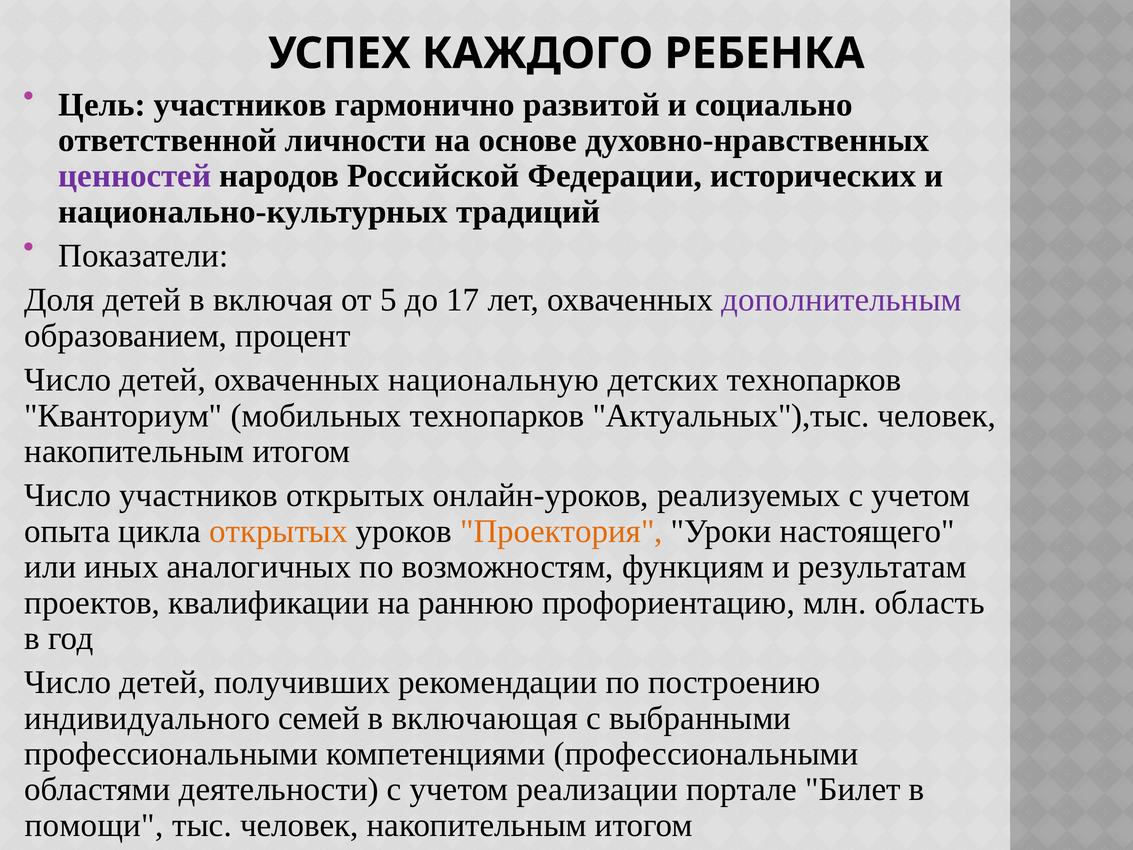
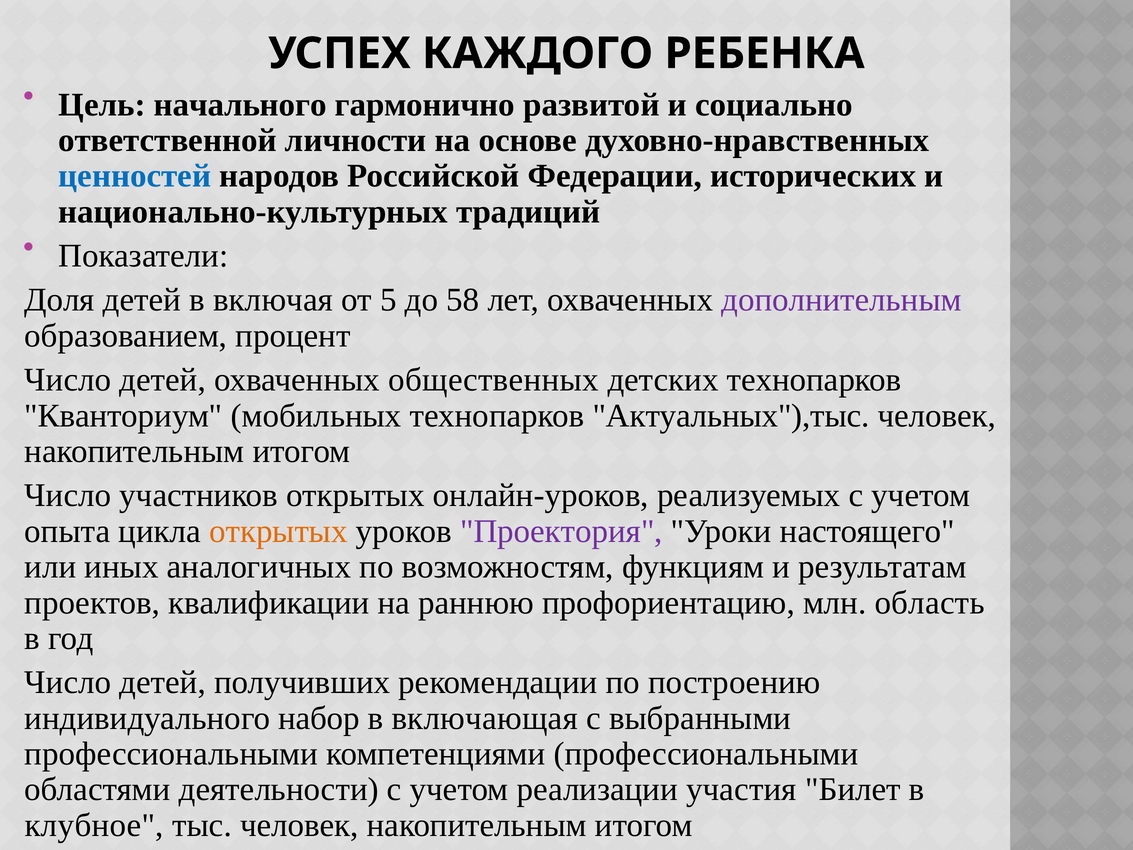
Цель участников: участников -> начального
ценностей colour: purple -> blue
17: 17 -> 58
национальную: национальную -> общественных
Проектория colour: orange -> purple
семей: семей -> набор
портале: портале -> участия
помощи: помощи -> клубное
